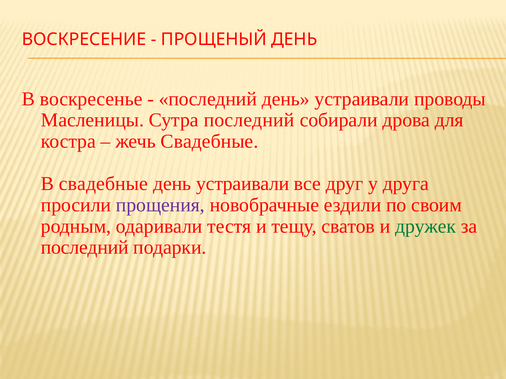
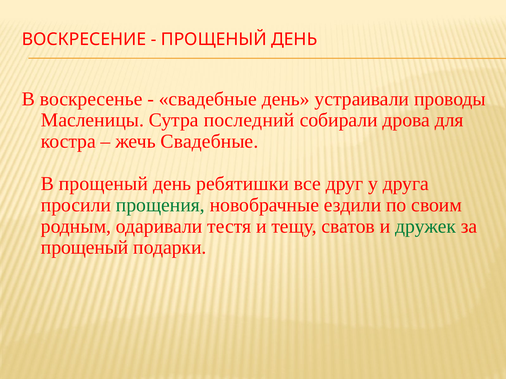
последний at (208, 99): последний -> свадебные
В свадебные: свадебные -> прощеный
устраивали at (243, 184): устраивали -> ребятишки
прощения colour: purple -> green
последний at (85, 248): последний -> прощеный
